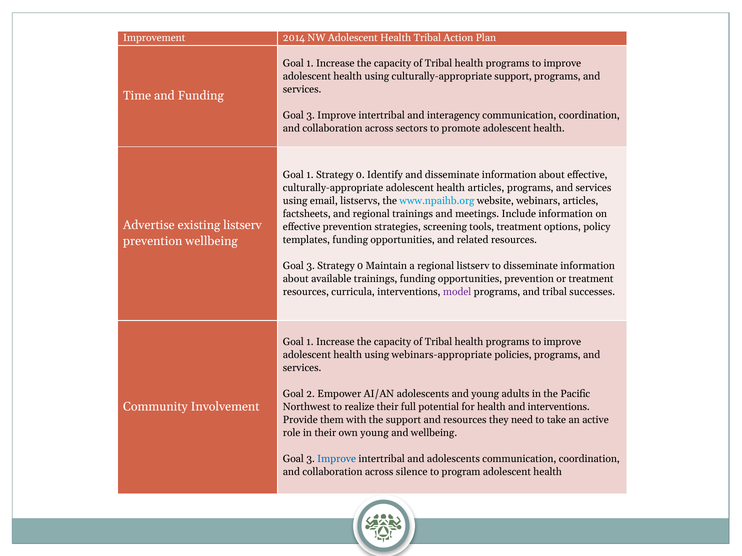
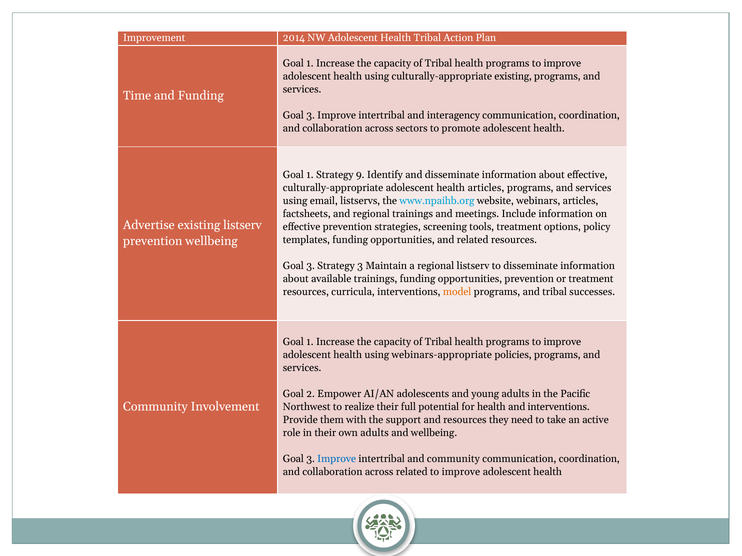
culturally-appropriate support: support -> existing
1 Strategy 0: 0 -> 9
3 Strategy 0: 0 -> 3
model colour: purple -> orange
own young: young -> adults
and adolescents: adolescents -> community
across silence: silence -> related
program at (461, 472): program -> improve
